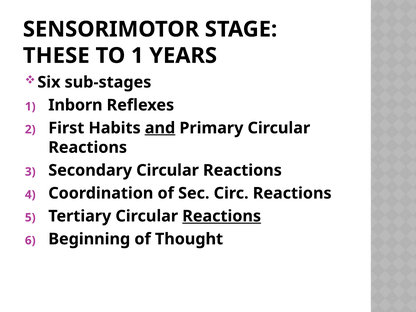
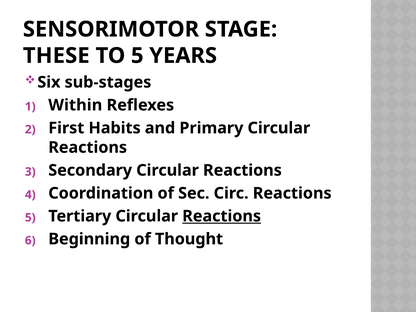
TO 1: 1 -> 5
Inborn: Inborn -> Within
and underline: present -> none
